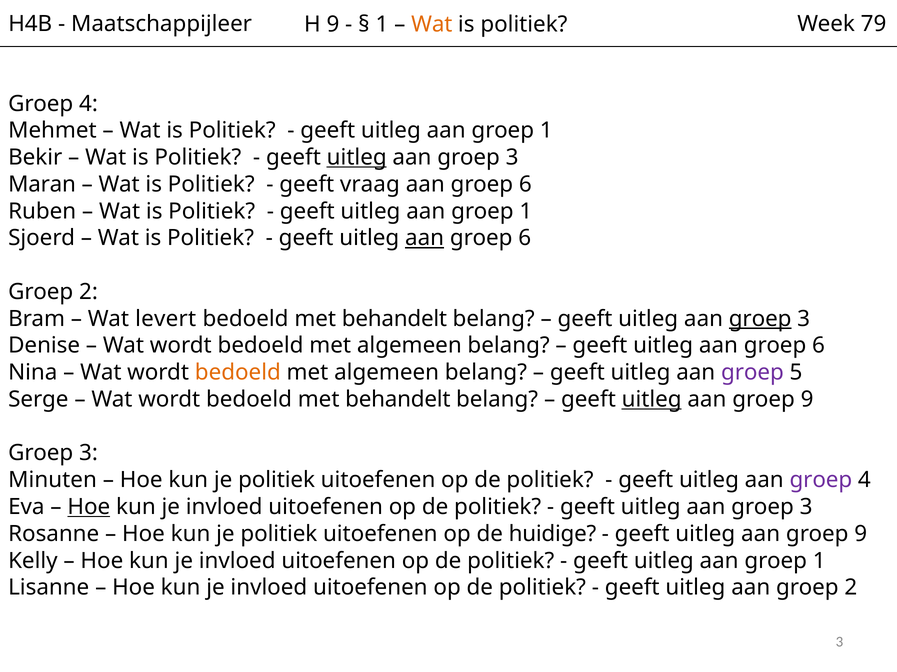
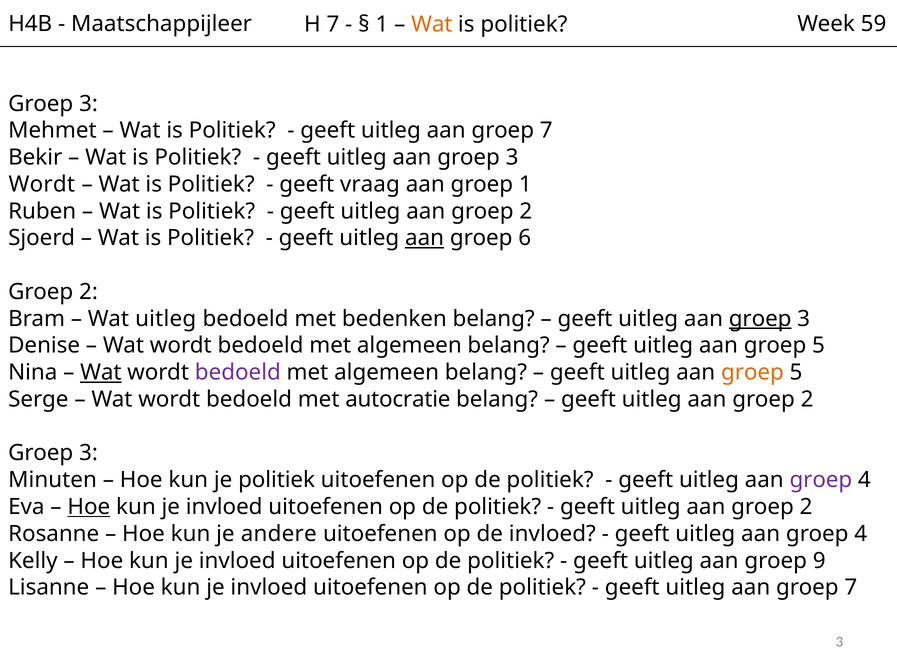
H 9: 9 -> 7
79: 79 -> 59
4 at (88, 104): 4 -> 3
1 at (546, 131): 1 -> 7
uitleg at (357, 158) underline: present -> none
Maran at (42, 185): Maran -> Wordt
6 at (525, 185): 6 -> 1
1 at (526, 211): 1 -> 2
Wat levert: levert -> uitleg
behandelt at (394, 319): behandelt -> bedenken
6 at (819, 346): 6 -> 5
Wat at (101, 373) underline: none -> present
bedoeld at (238, 373) colour: orange -> purple
groep at (752, 373) colour: purple -> orange
wordt bedoeld met behandelt: behandelt -> autocratie
uitleg at (652, 400) underline: present -> none
9 at (807, 400): 9 -> 2
3 at (806, 507): 3 -> 2
politiek at (279, 534): politiek -> andere
de huidige: huidige -> invloed
9 at (861, 534): 9 -> 4
1 at (819, 561): 1 -> 9
2 at (851, 588): 2 -> 7
